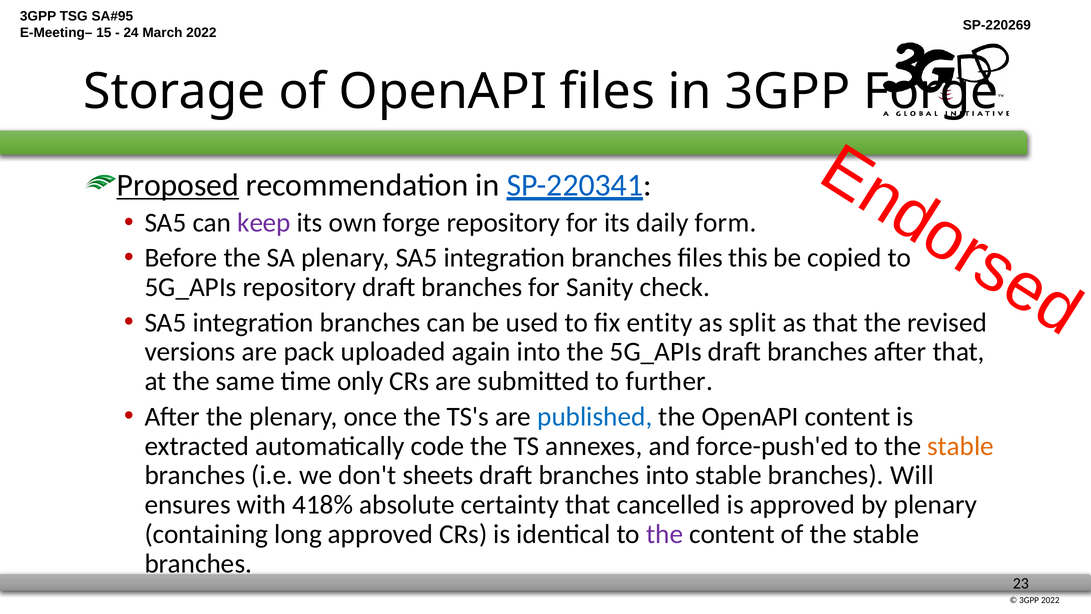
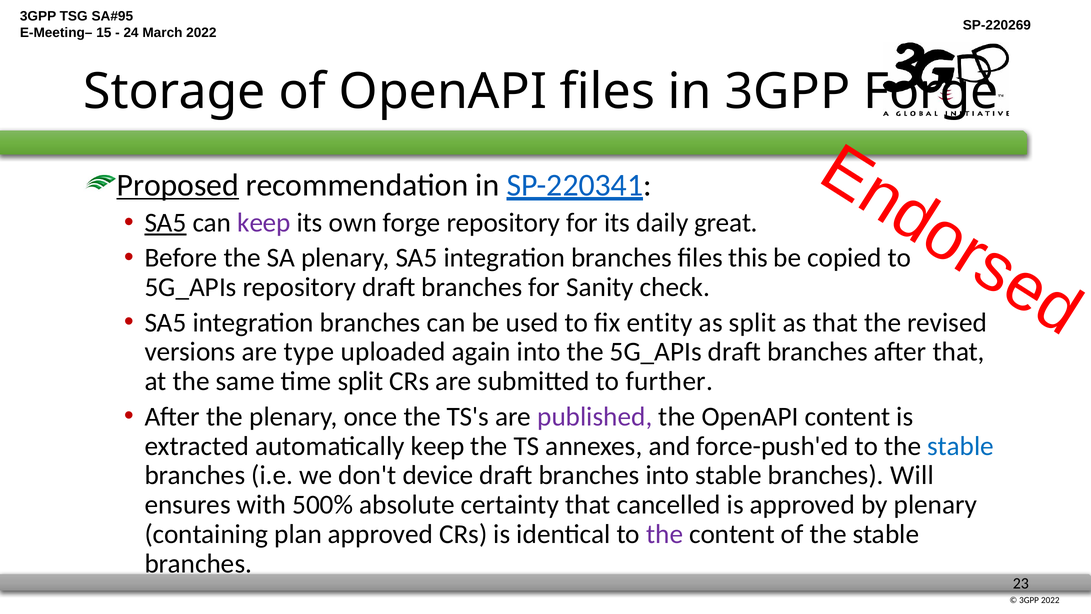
SA5 at (166, 223) underline: none -> present
form: form -> great
pack: pack -> type
time only: only -> split
published colour: blue -> purple
automatically code: code -> keep
stable at (961, 446) colour: orange -> blue
sheets: sheets -> device
418%: 418% -> 500%
long: long -> plan
